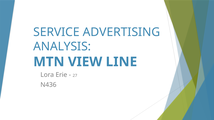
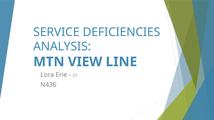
ADVERTISING: ADVERTISING -> DEFICIENCIES
